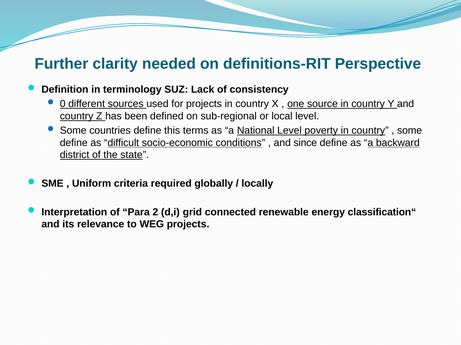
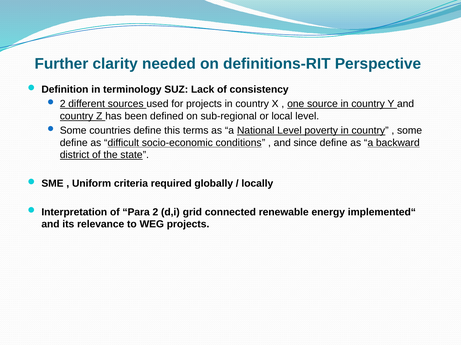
0 at (63, 104): 0 -> 2
classification“: classification“ -> implemented“
